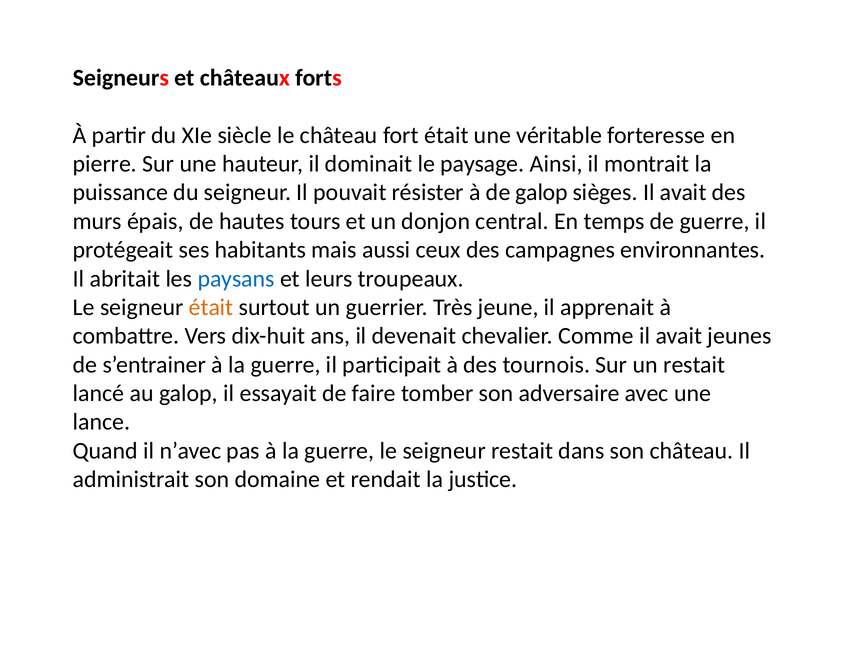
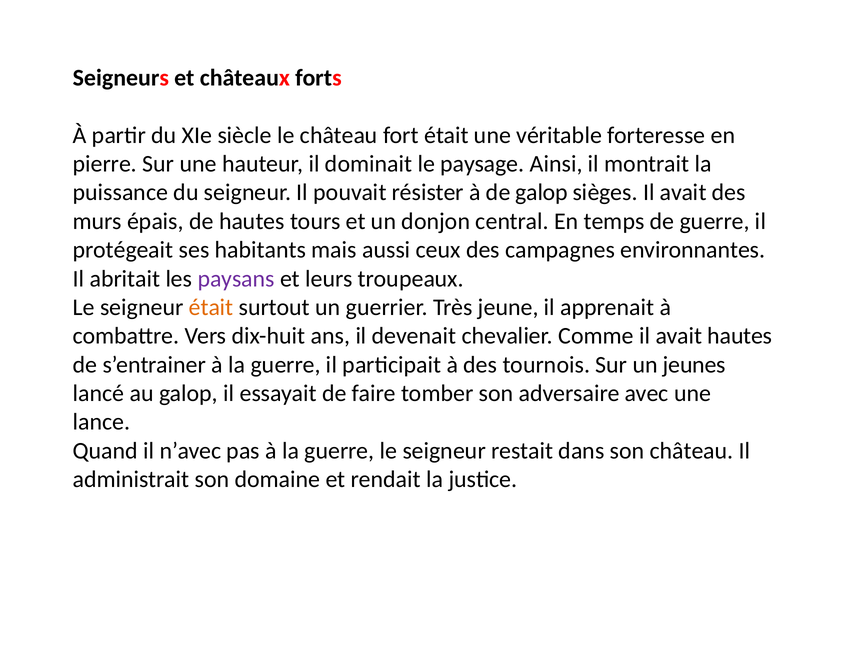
paysans colour: blue -> purple
avait jeunes: jeunes -> hautes
un restait: restait -> jeunes
